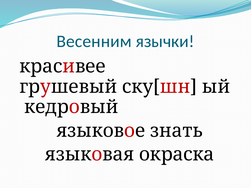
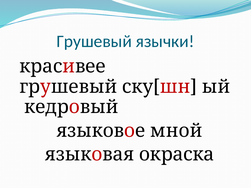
Весенним at (94, 41): Весенним -> Грушевый
знать: знать -> мной
